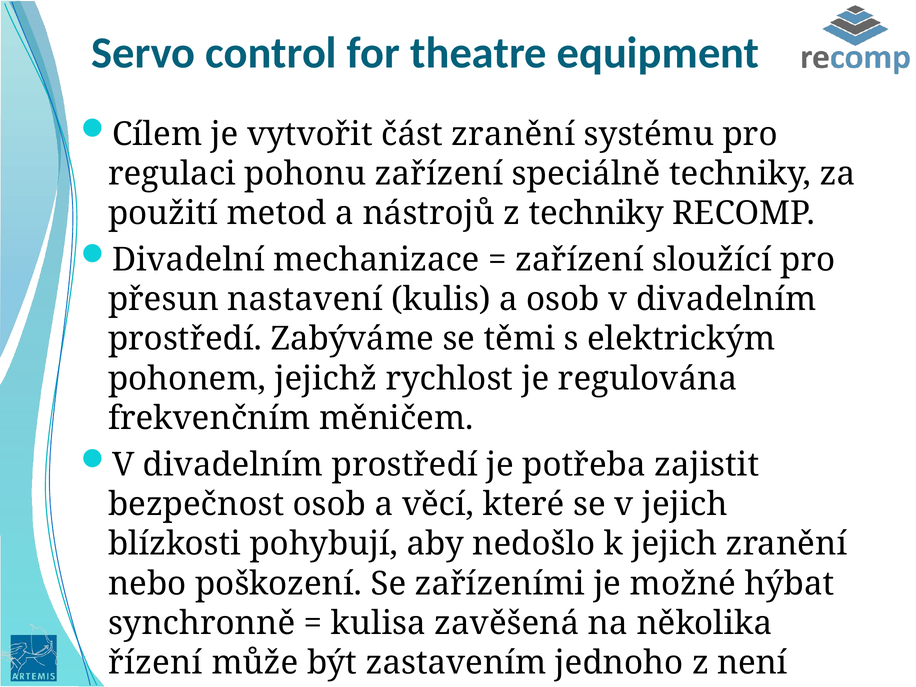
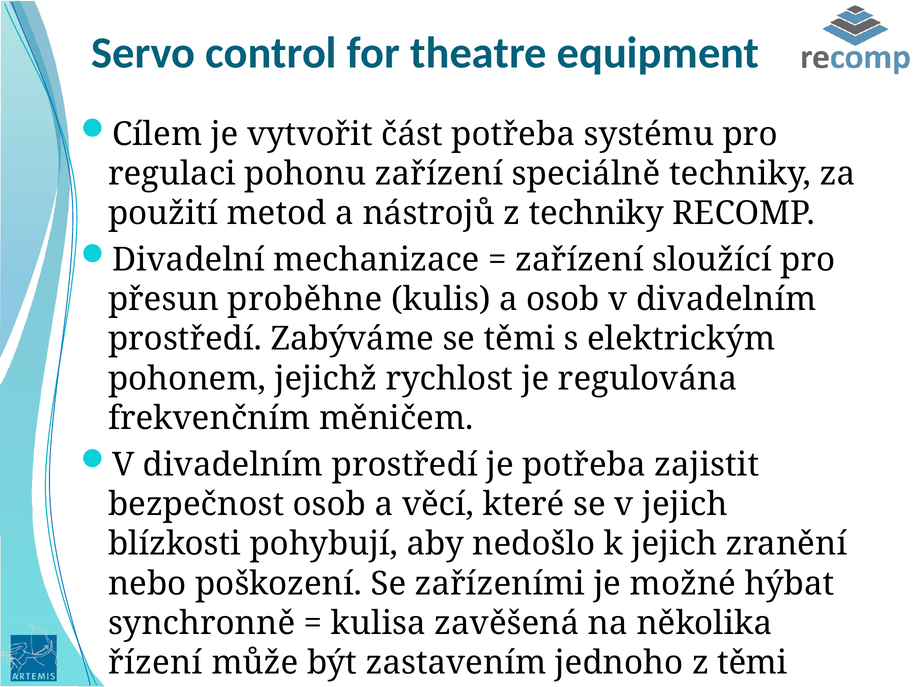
část zranění: zranění -> potřeba
nastavení: nastavení -> proběhne
z není: není -> těmi
